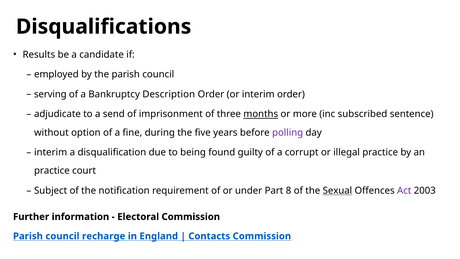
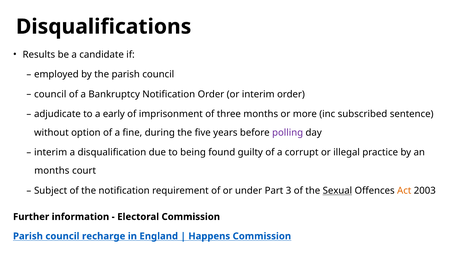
serving at (50, 94): serving -> council
Bankruptcy Description: Description -> Notification
send: send -> early
months at (261, 114) underline: present -> none
practice at (52, 171): practice -> months
8: 8 -> 3
Act colour: purple -> orange
Contacts: Contacts -> Happens
